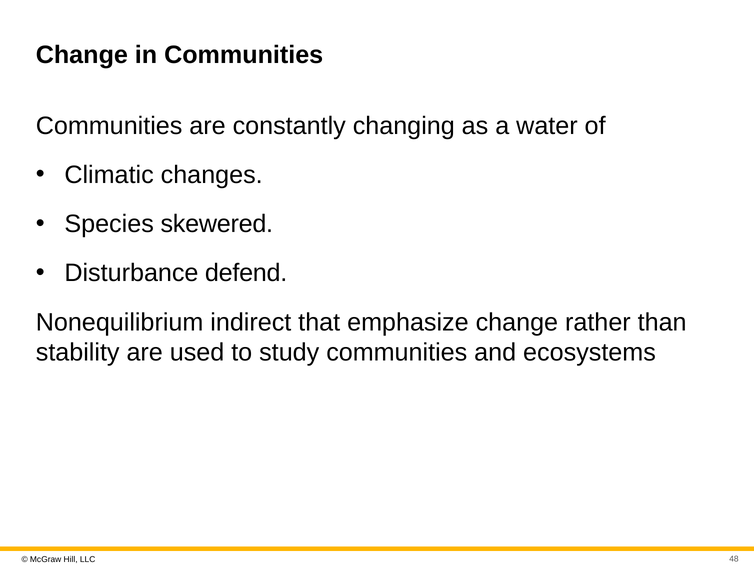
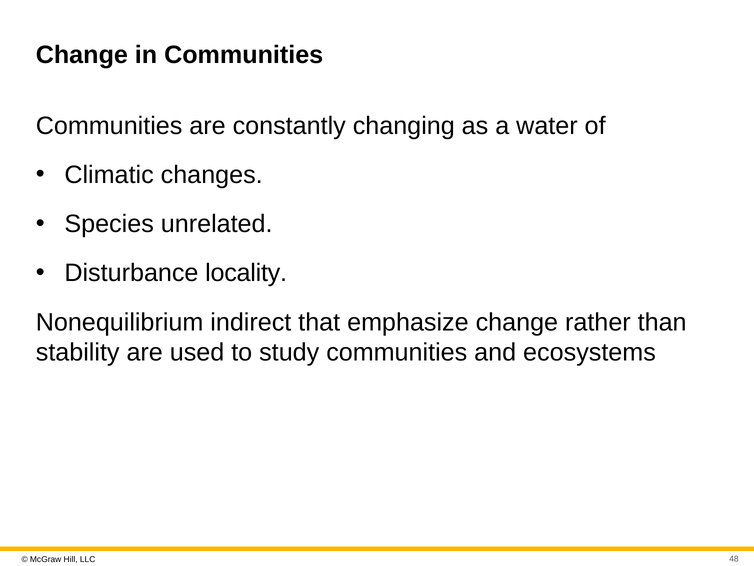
skewered: skewered -> unrelated
defend: defend -> locality
